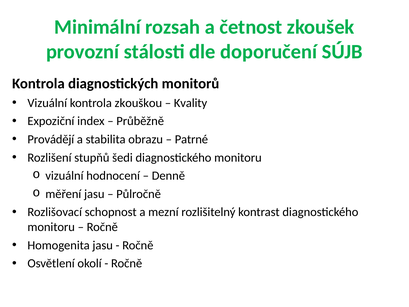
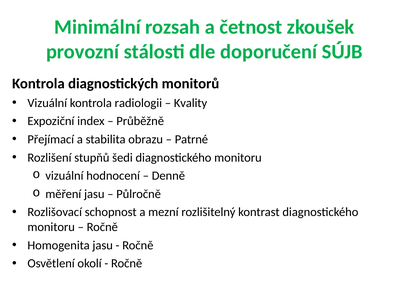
zkouškou: zkouškou -> radiologii
Provádějí: Provádějí -> Přejímací
